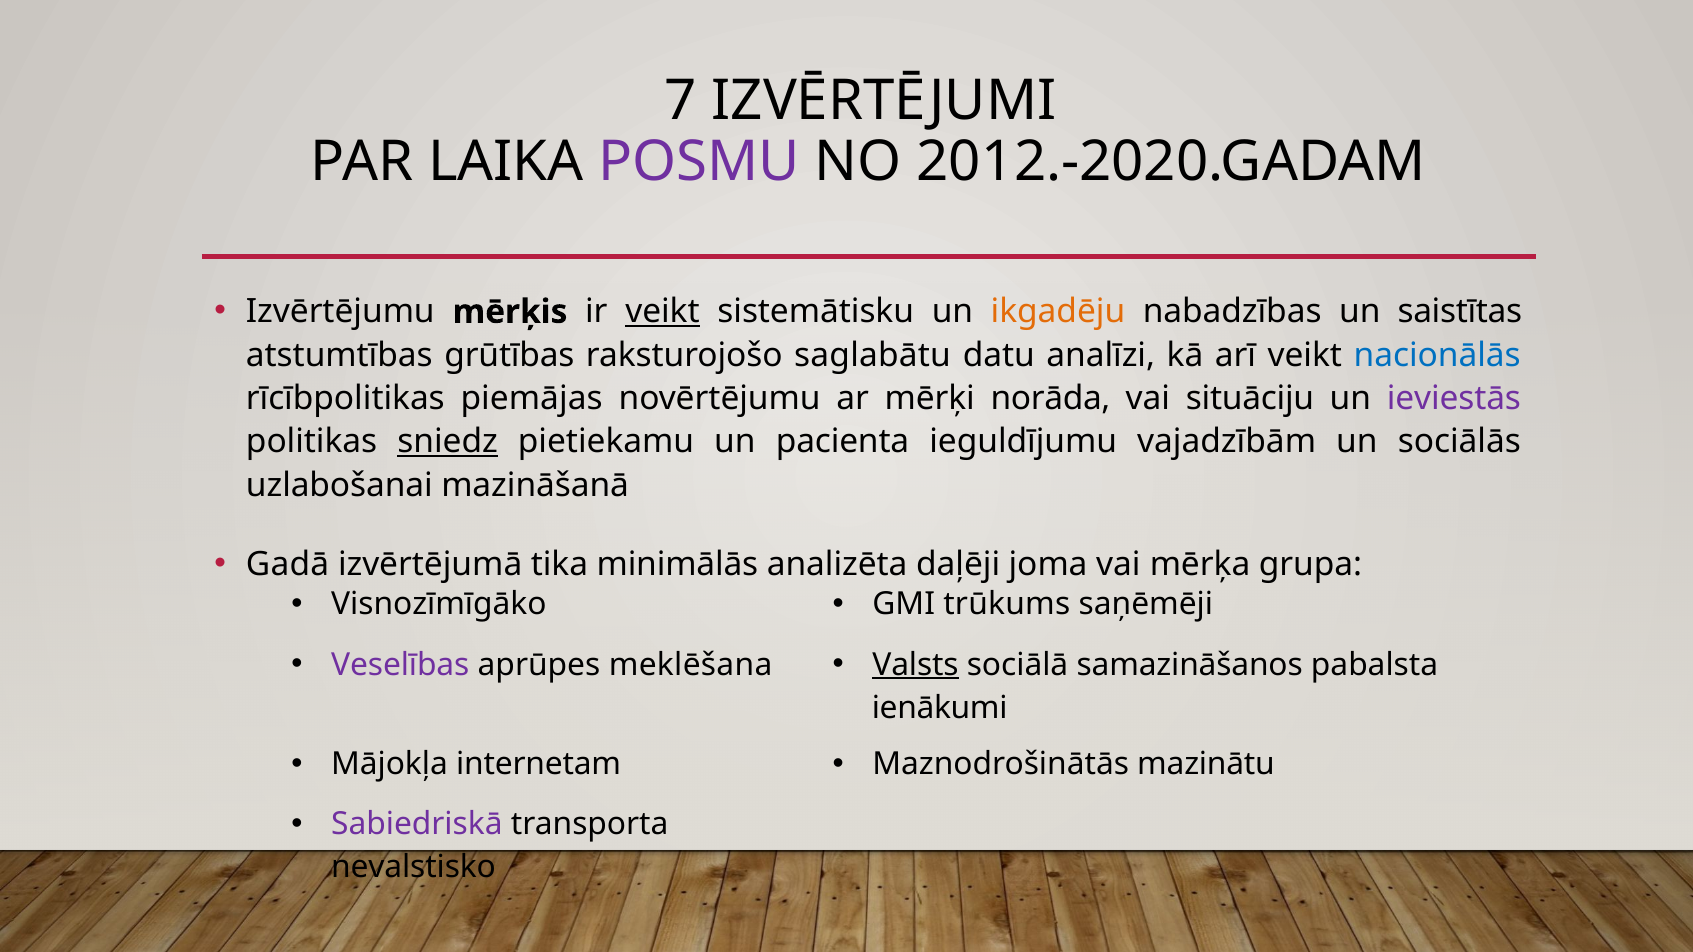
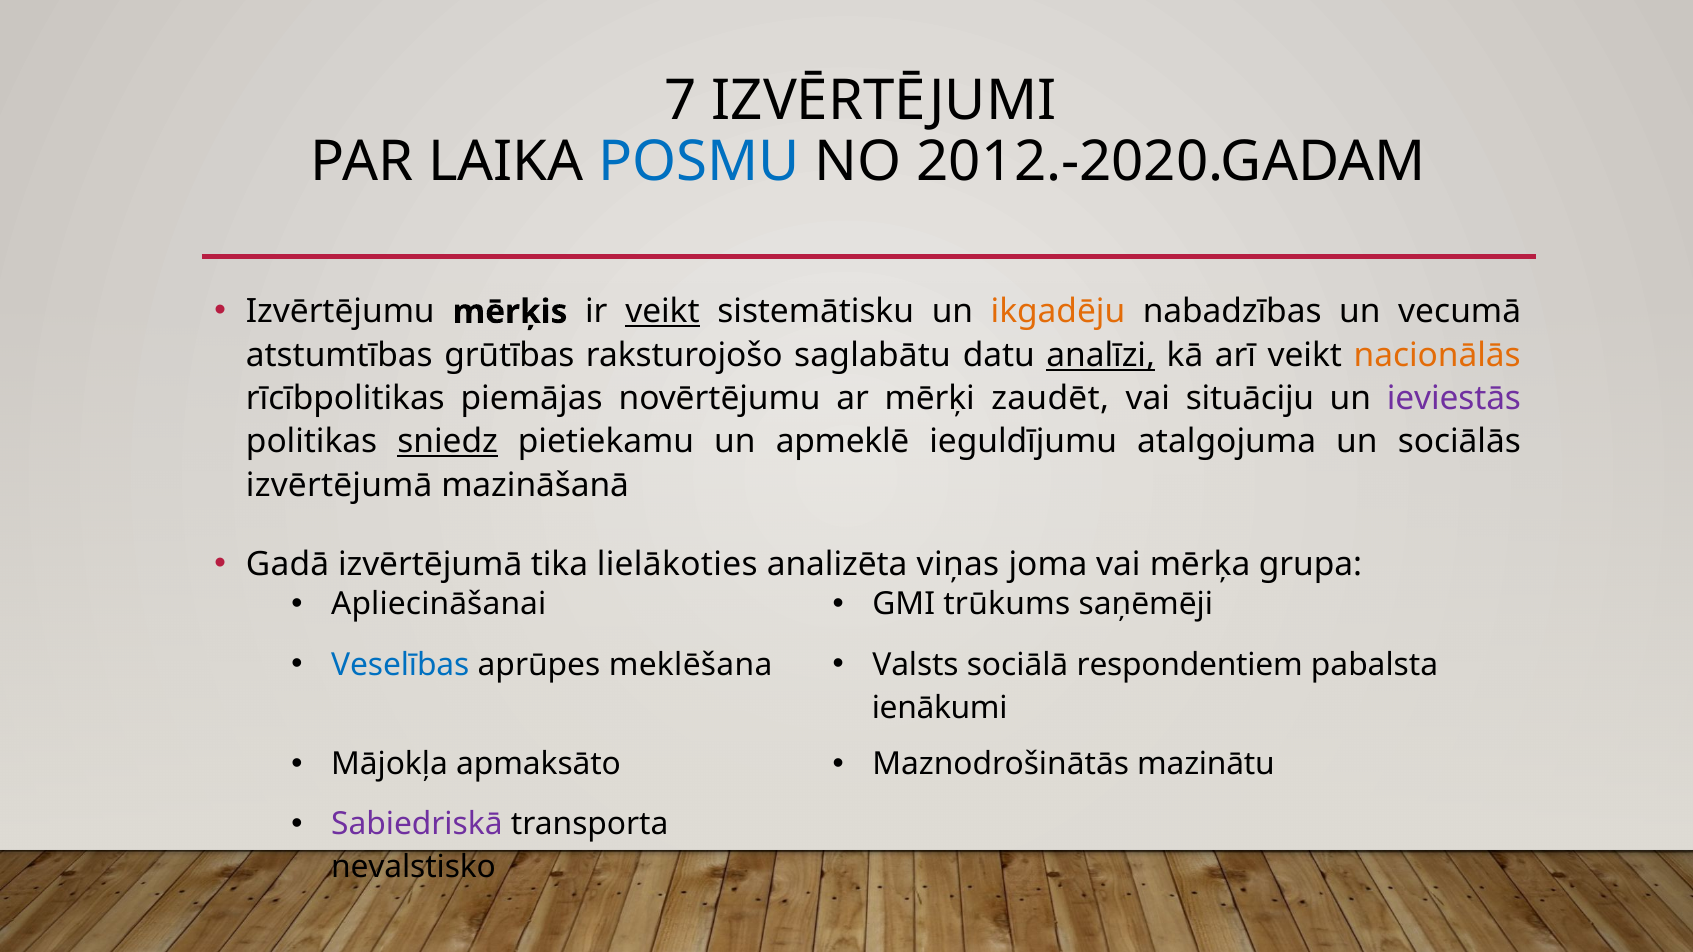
POSMU colour: purple -> blue
saistītas: saistītas -> vecumā
analīzi underline: none -> present
nacionālās colour: blue -> orange
norāda: norāda -> zaudēt
pacienta: pacienta -> apmeklē
vajadzībām: vajadzībām -> atalgojuma
uzlabošanai at (339, 485): uzlabošanai -> izvērtējumā
minimālās: minimālās -> lielākoties
daļēji: daļēji -> viņas
Visnozīmīgāko: Visnozīmīgāko -> Apliecināšanai
Veselības colour: purple -> blue
Valsts underline: present -> none
samazināšanos: samazināšanos -> respondentiem
internetam: internetam -> apmaksāto
